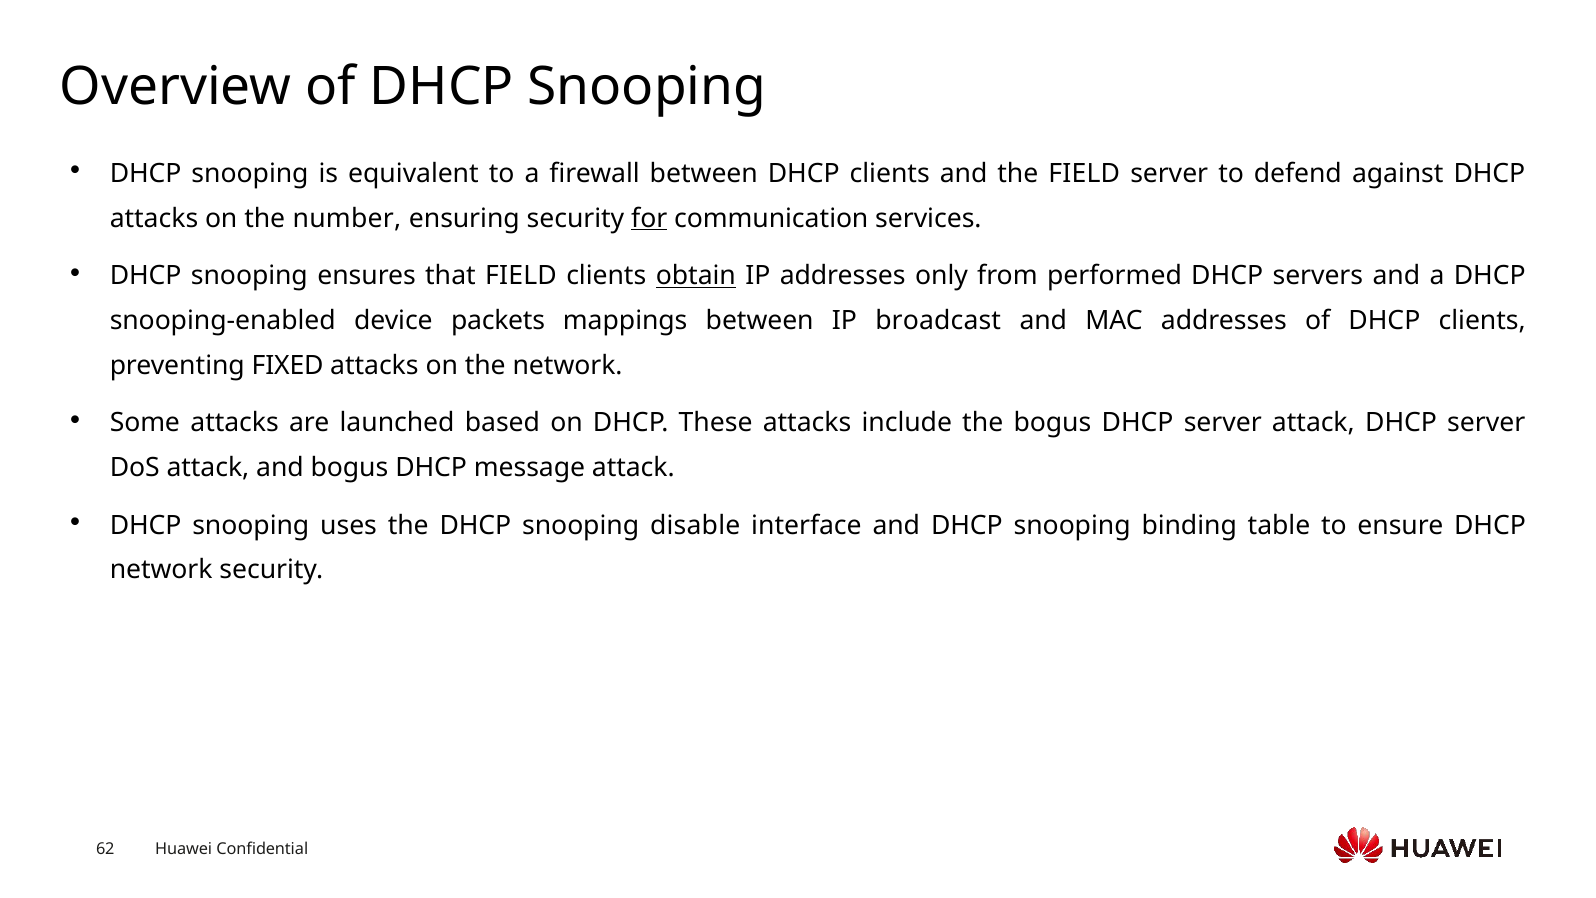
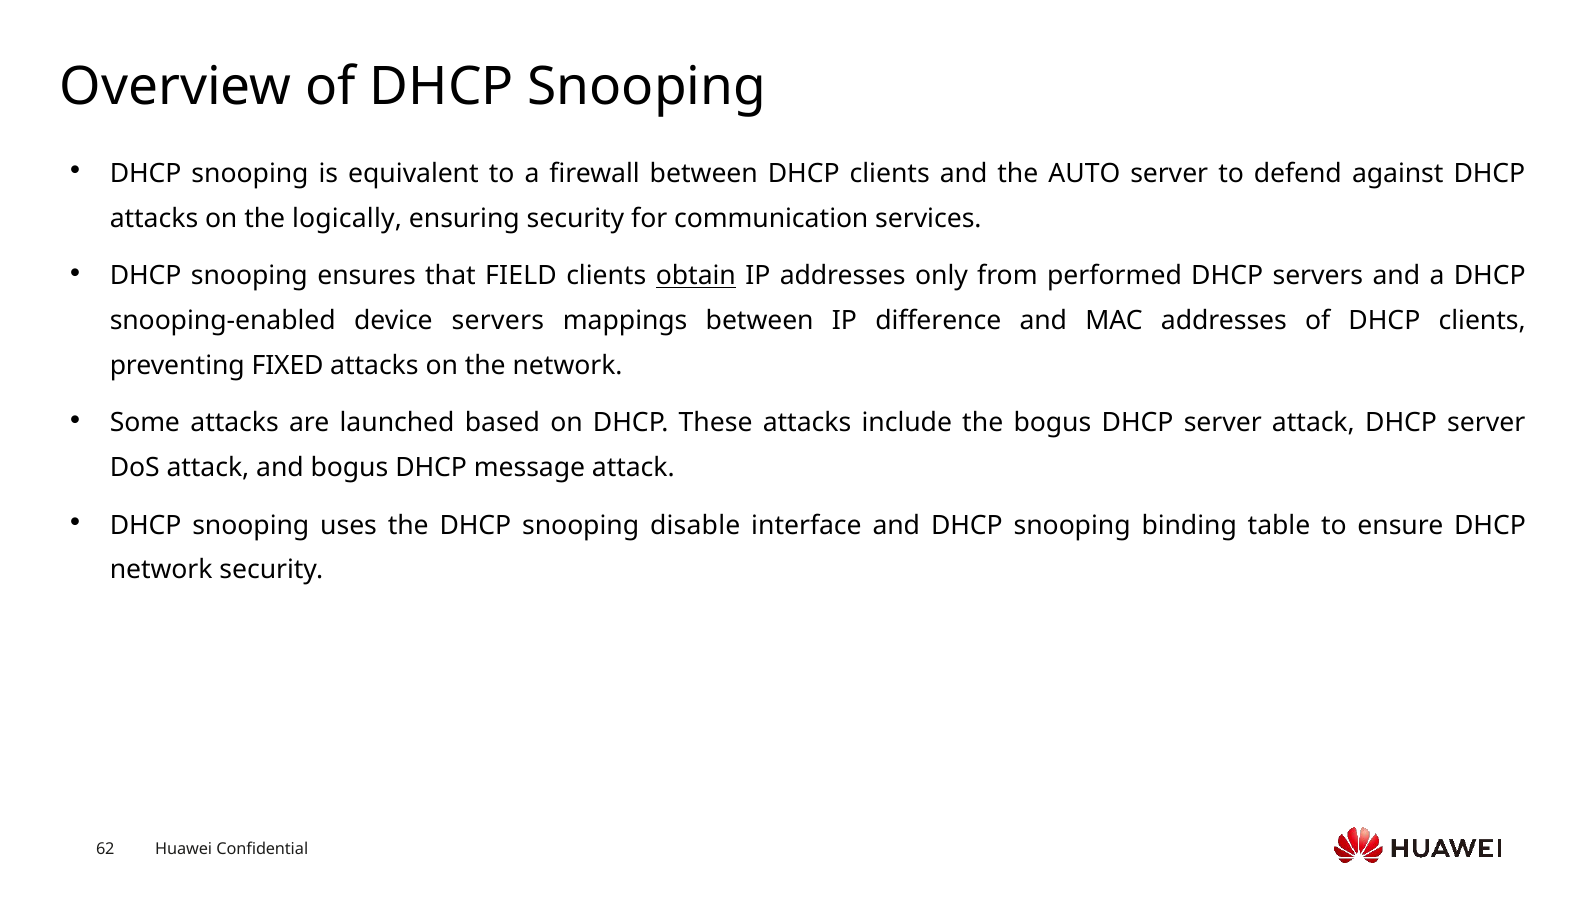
the FIELD: FIELD -> AUTO
number: number -> logically
for underline: present -> none
device packets: packets -> servers
broadcast: broadcast -> difference
